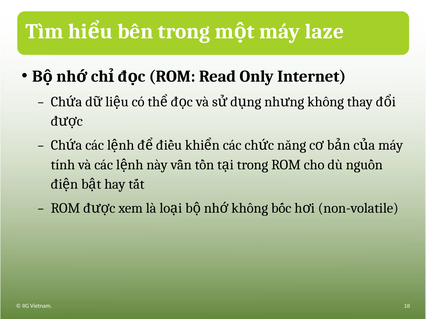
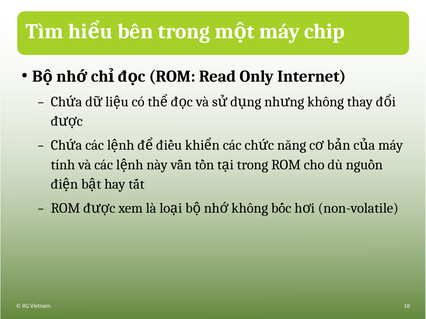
laze: laze -> chip
